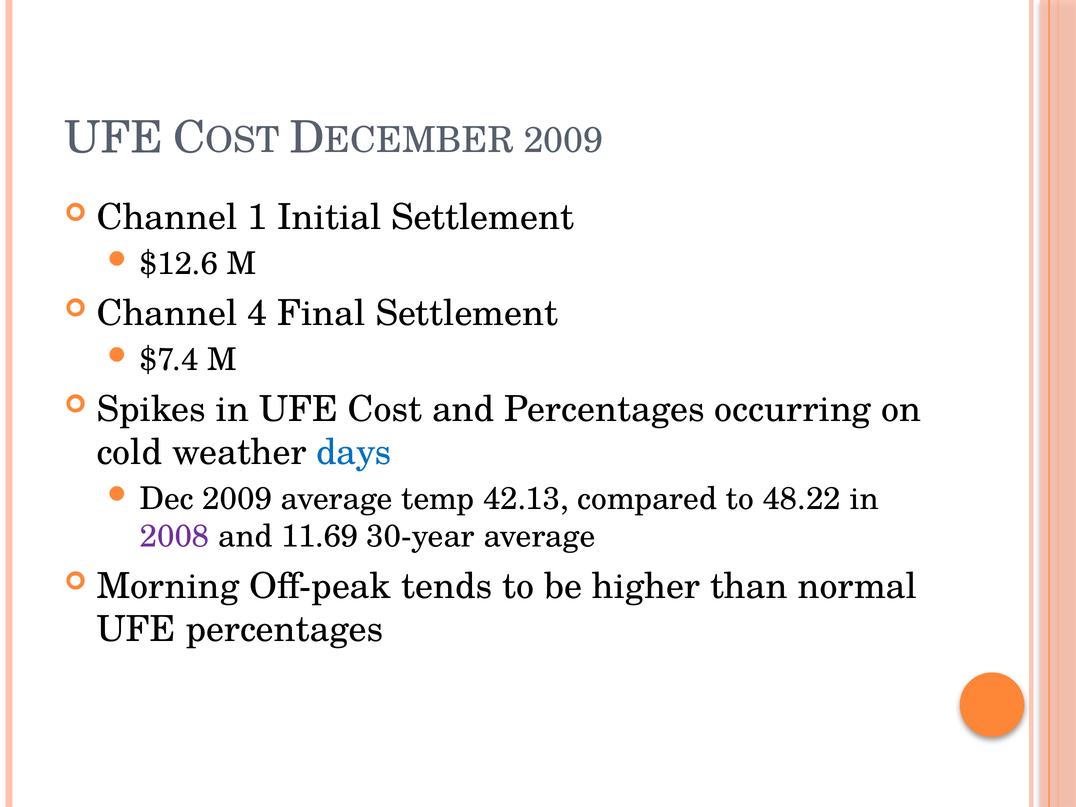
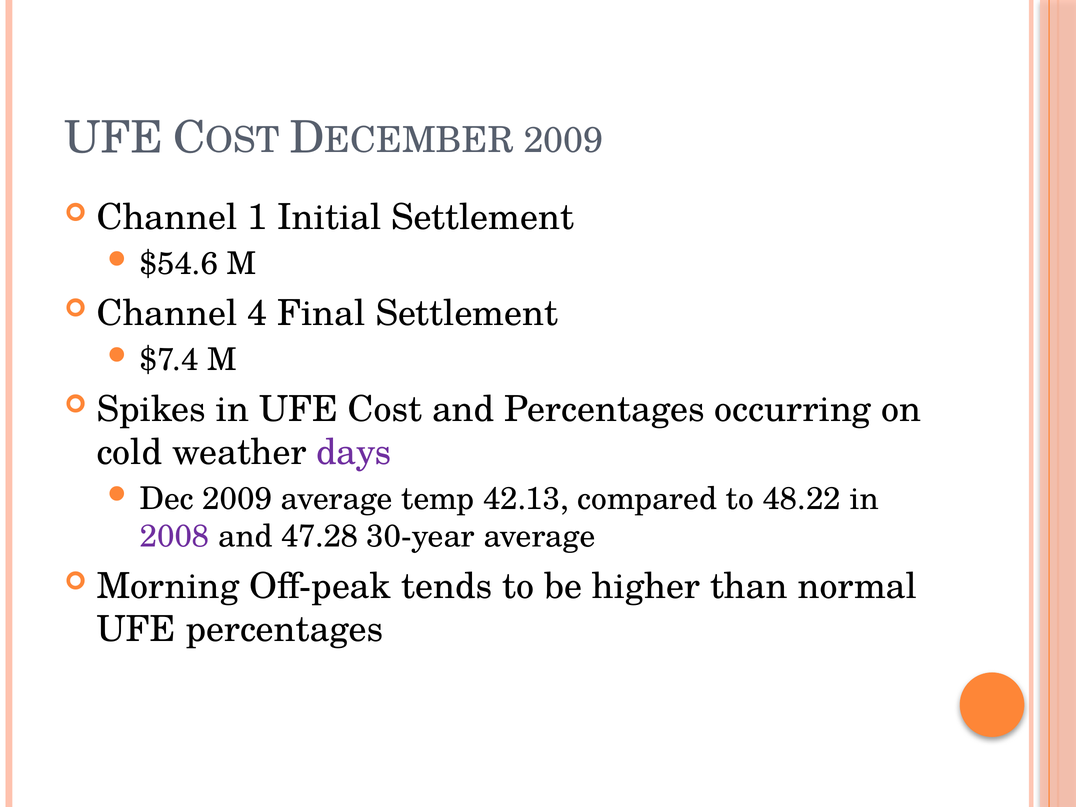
$12.6: $12.6 -> $54.6
days colour: blue -> purple
11.69: 11.69 -> 47.28
